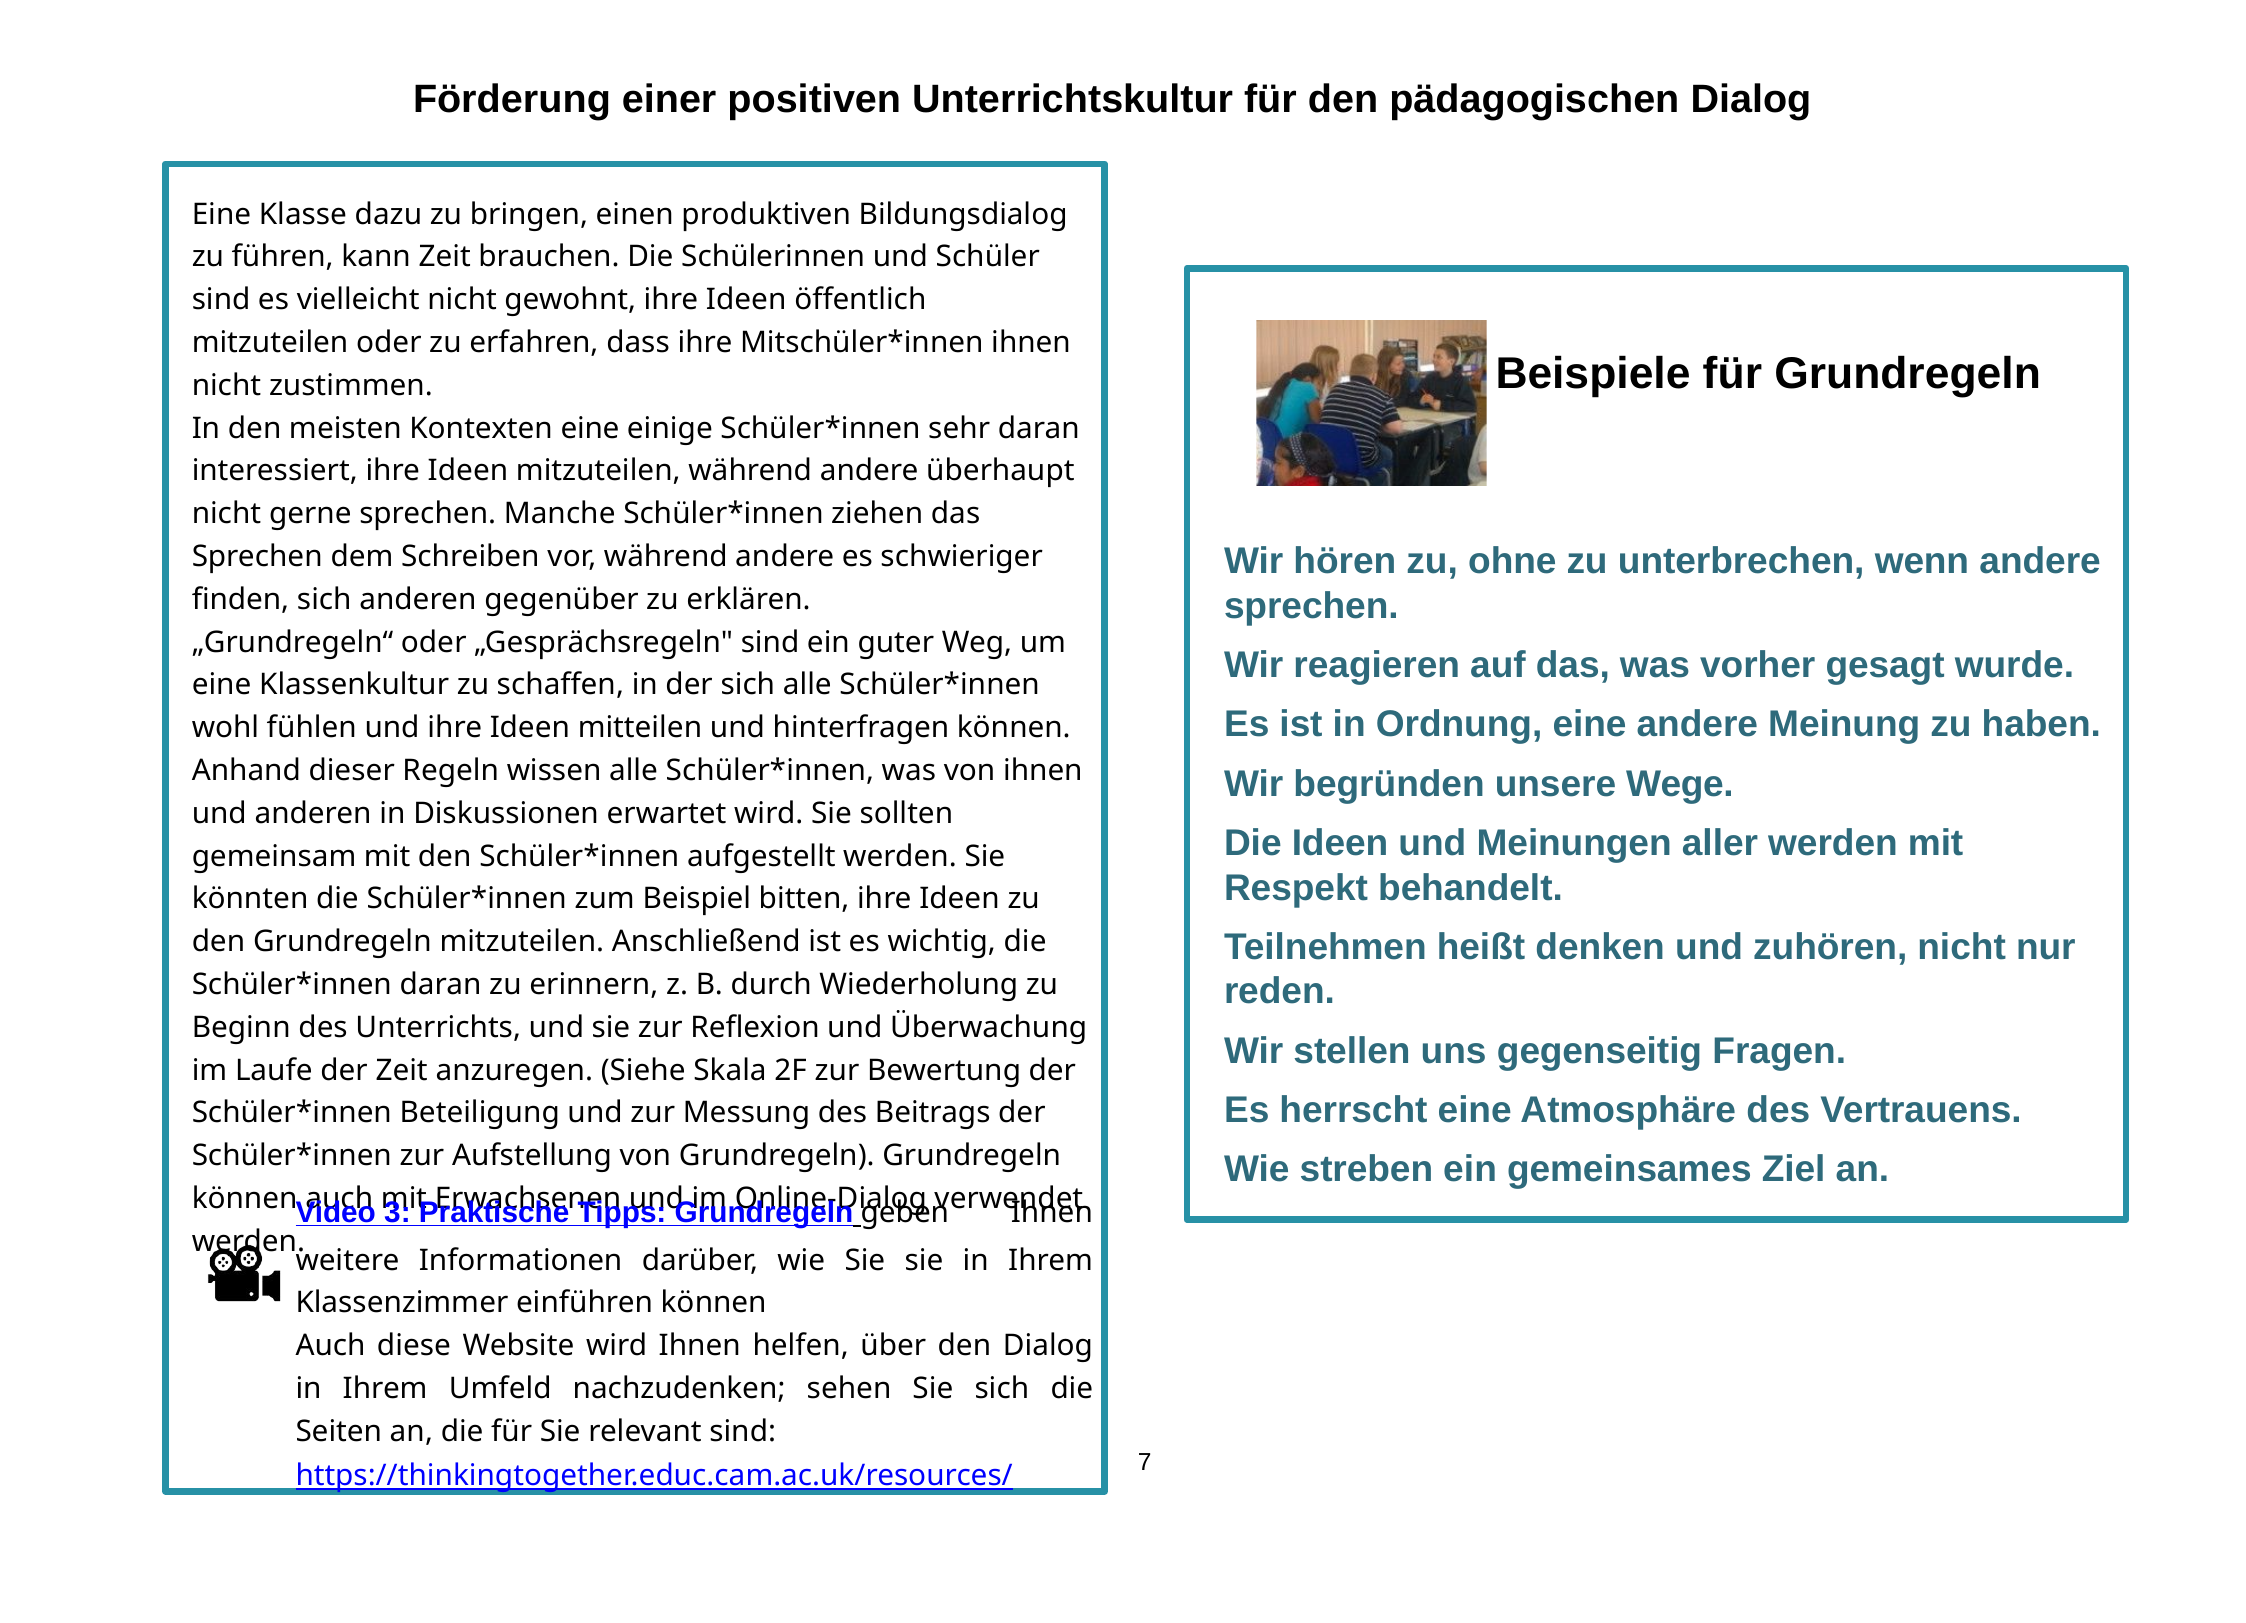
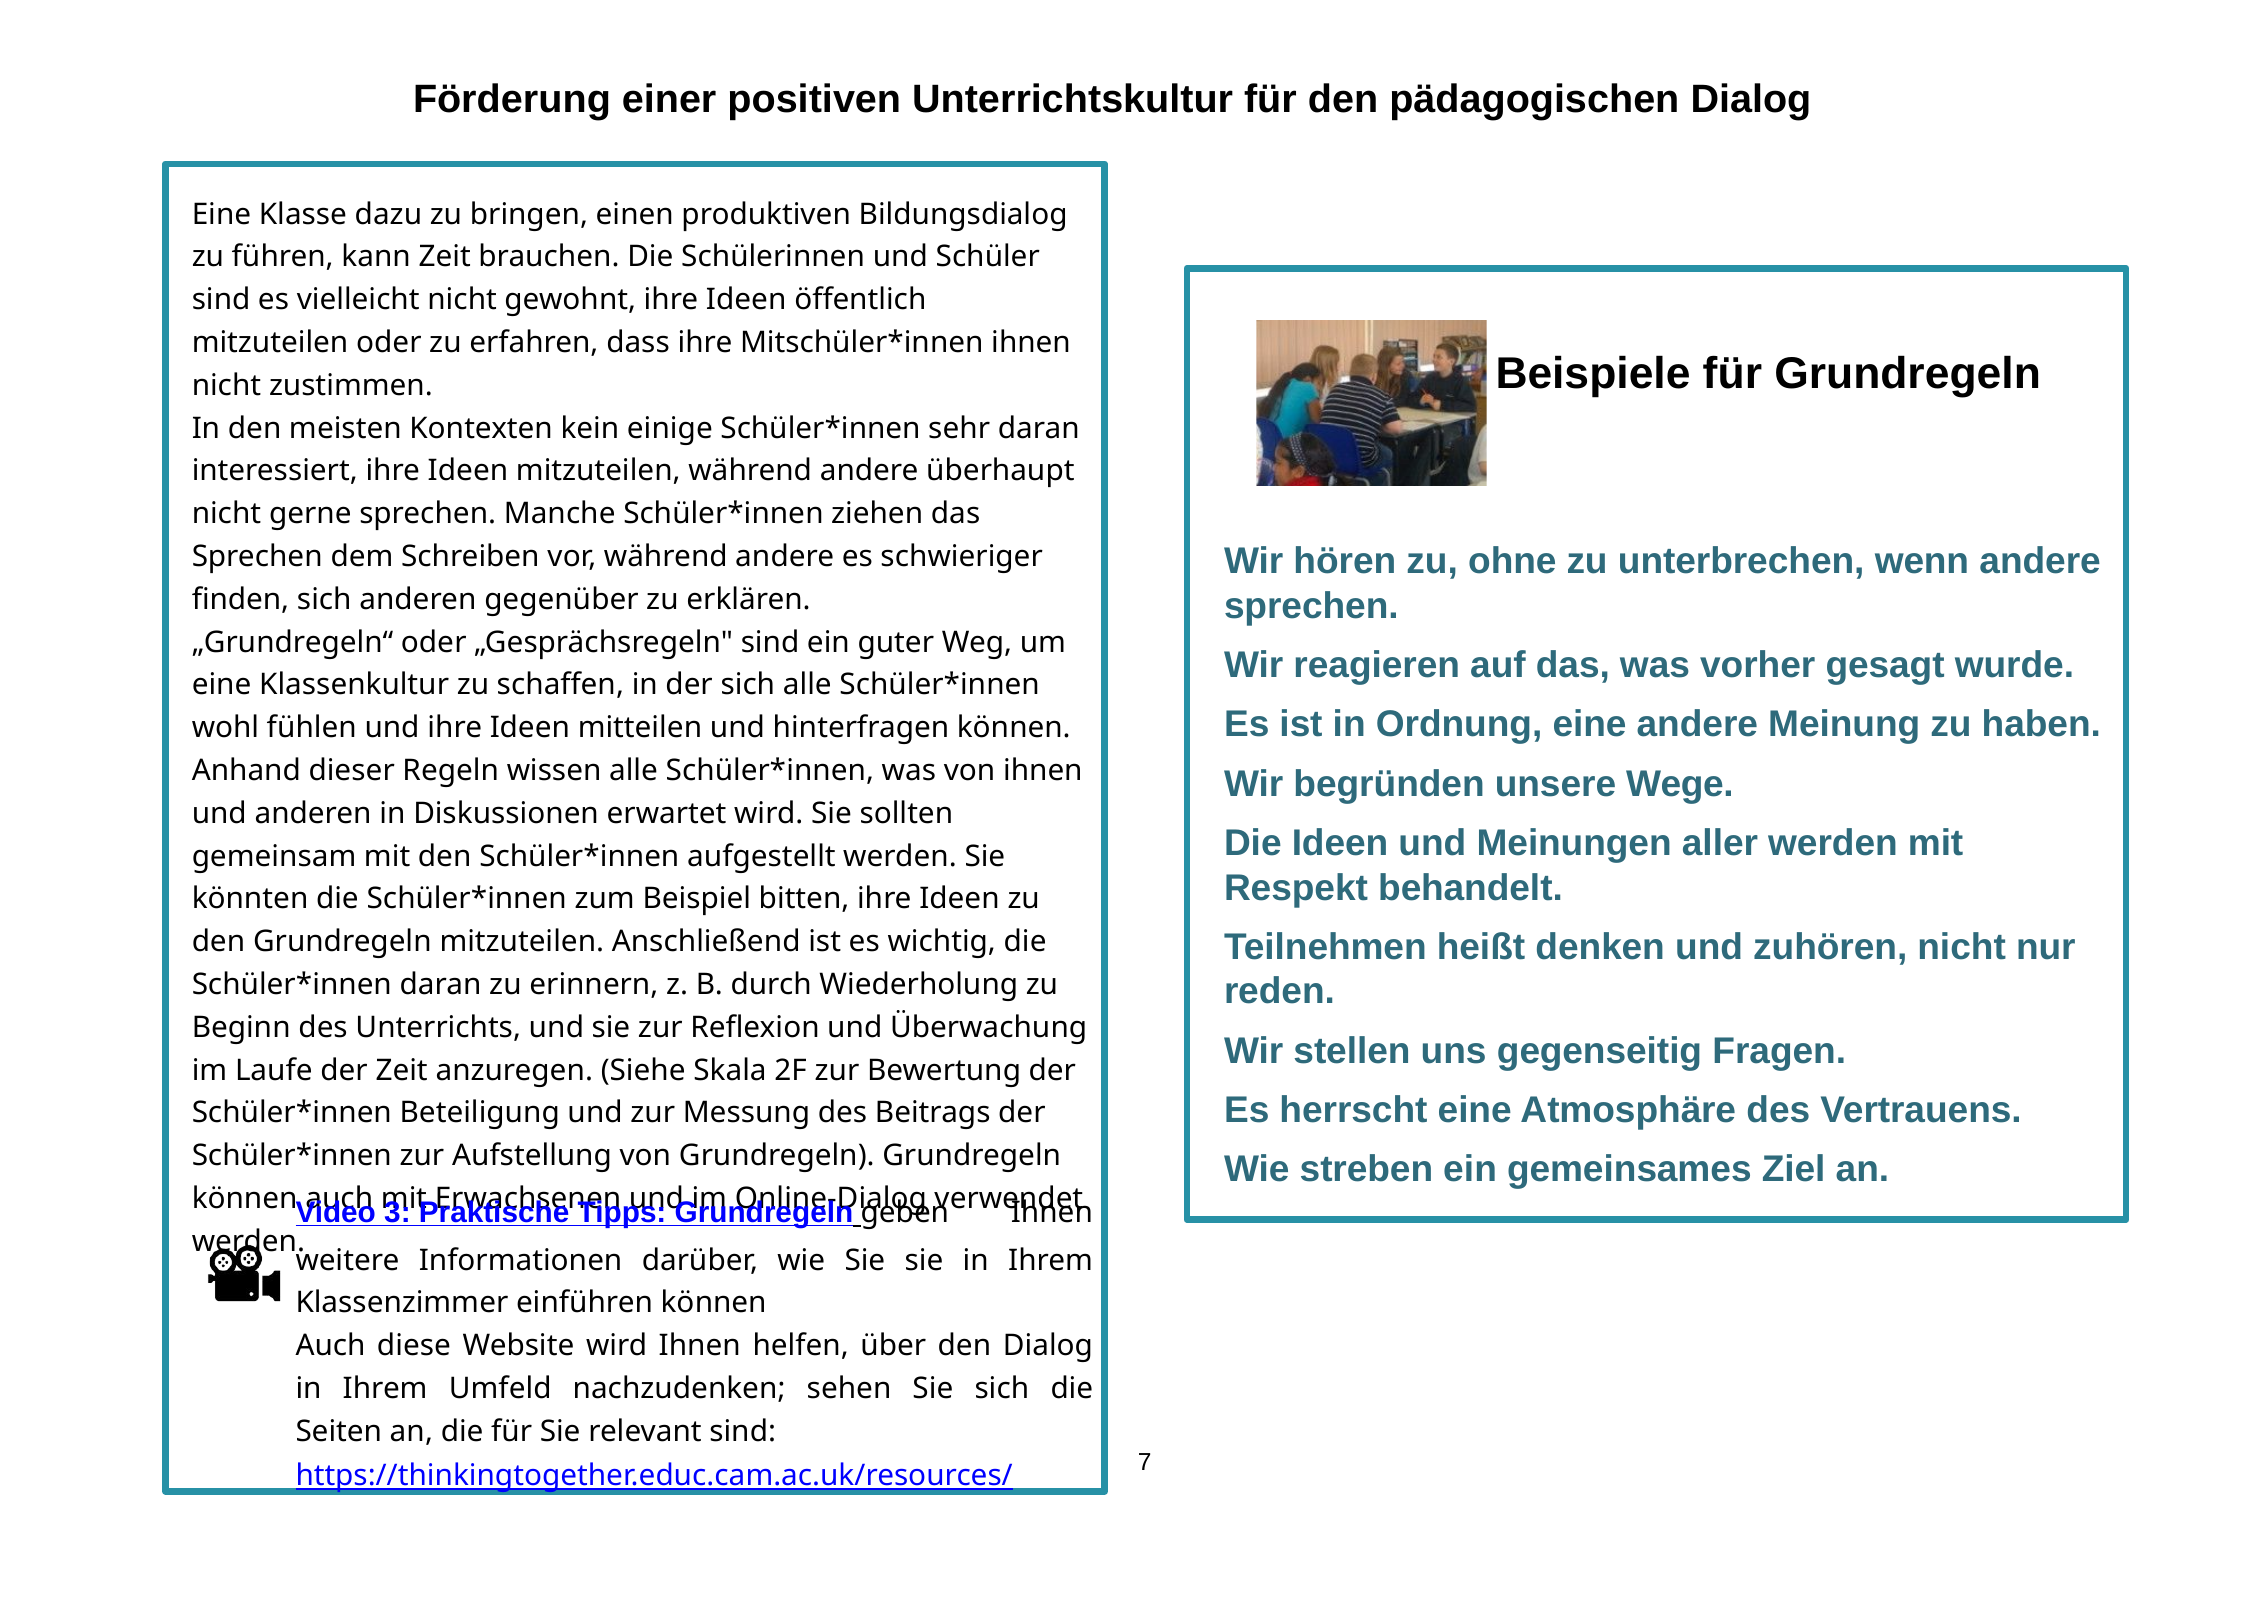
Kontexten eine: eine -> kein
